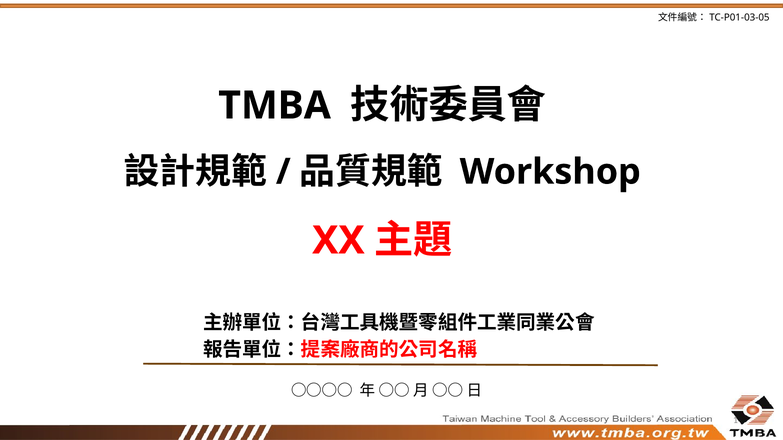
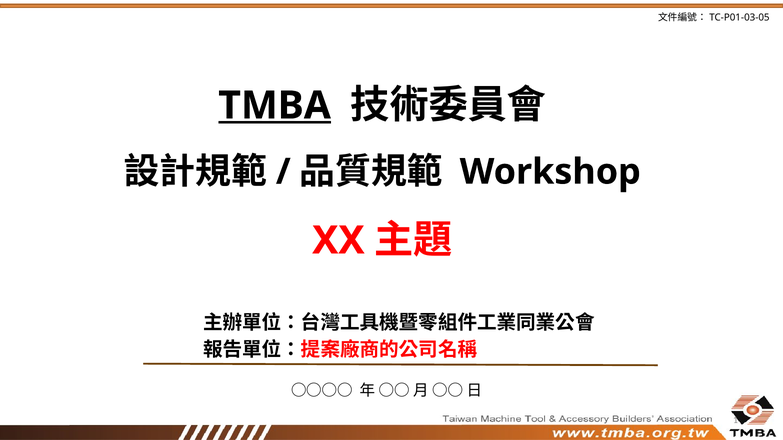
TMBA underline: none -> present
